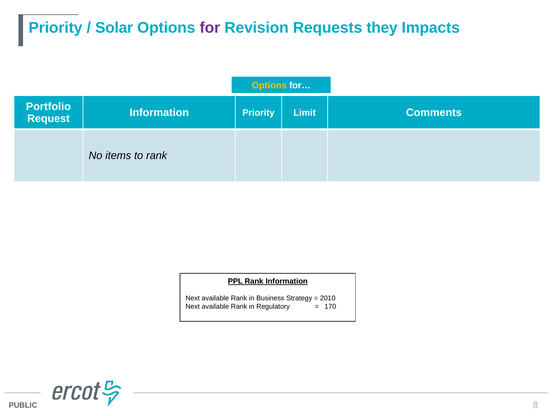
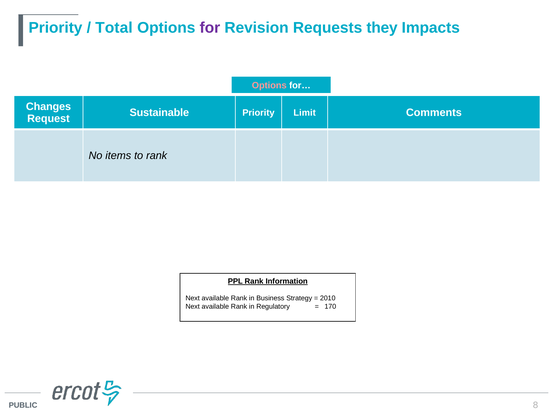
Solar: Solar -> Total
Options at (269, 85) colour: yellow -> pink
Portfolio: Portfolio -> Changes
Information at (159, 113): Information -> Sustainable
